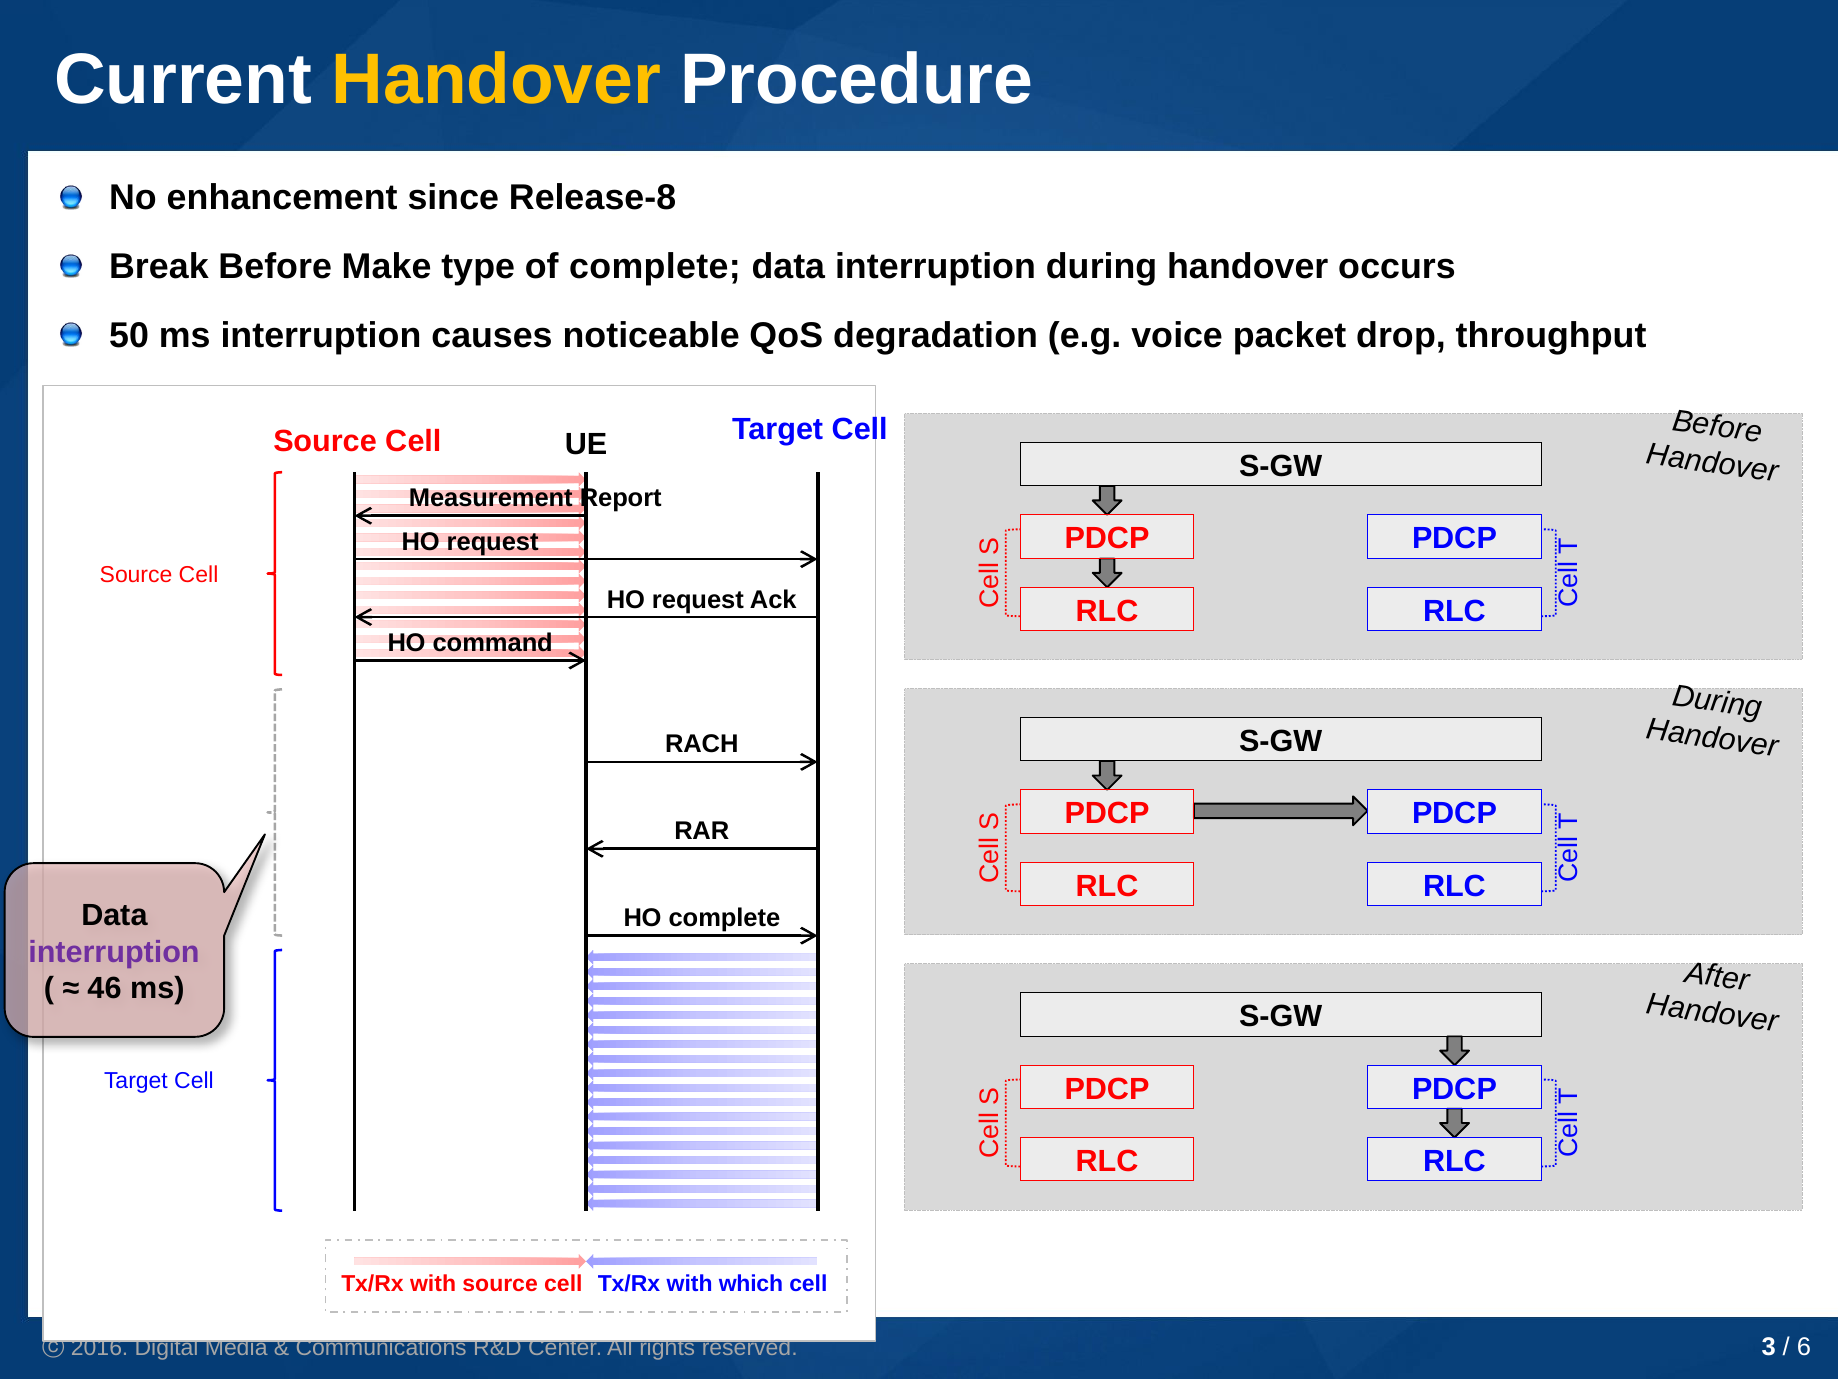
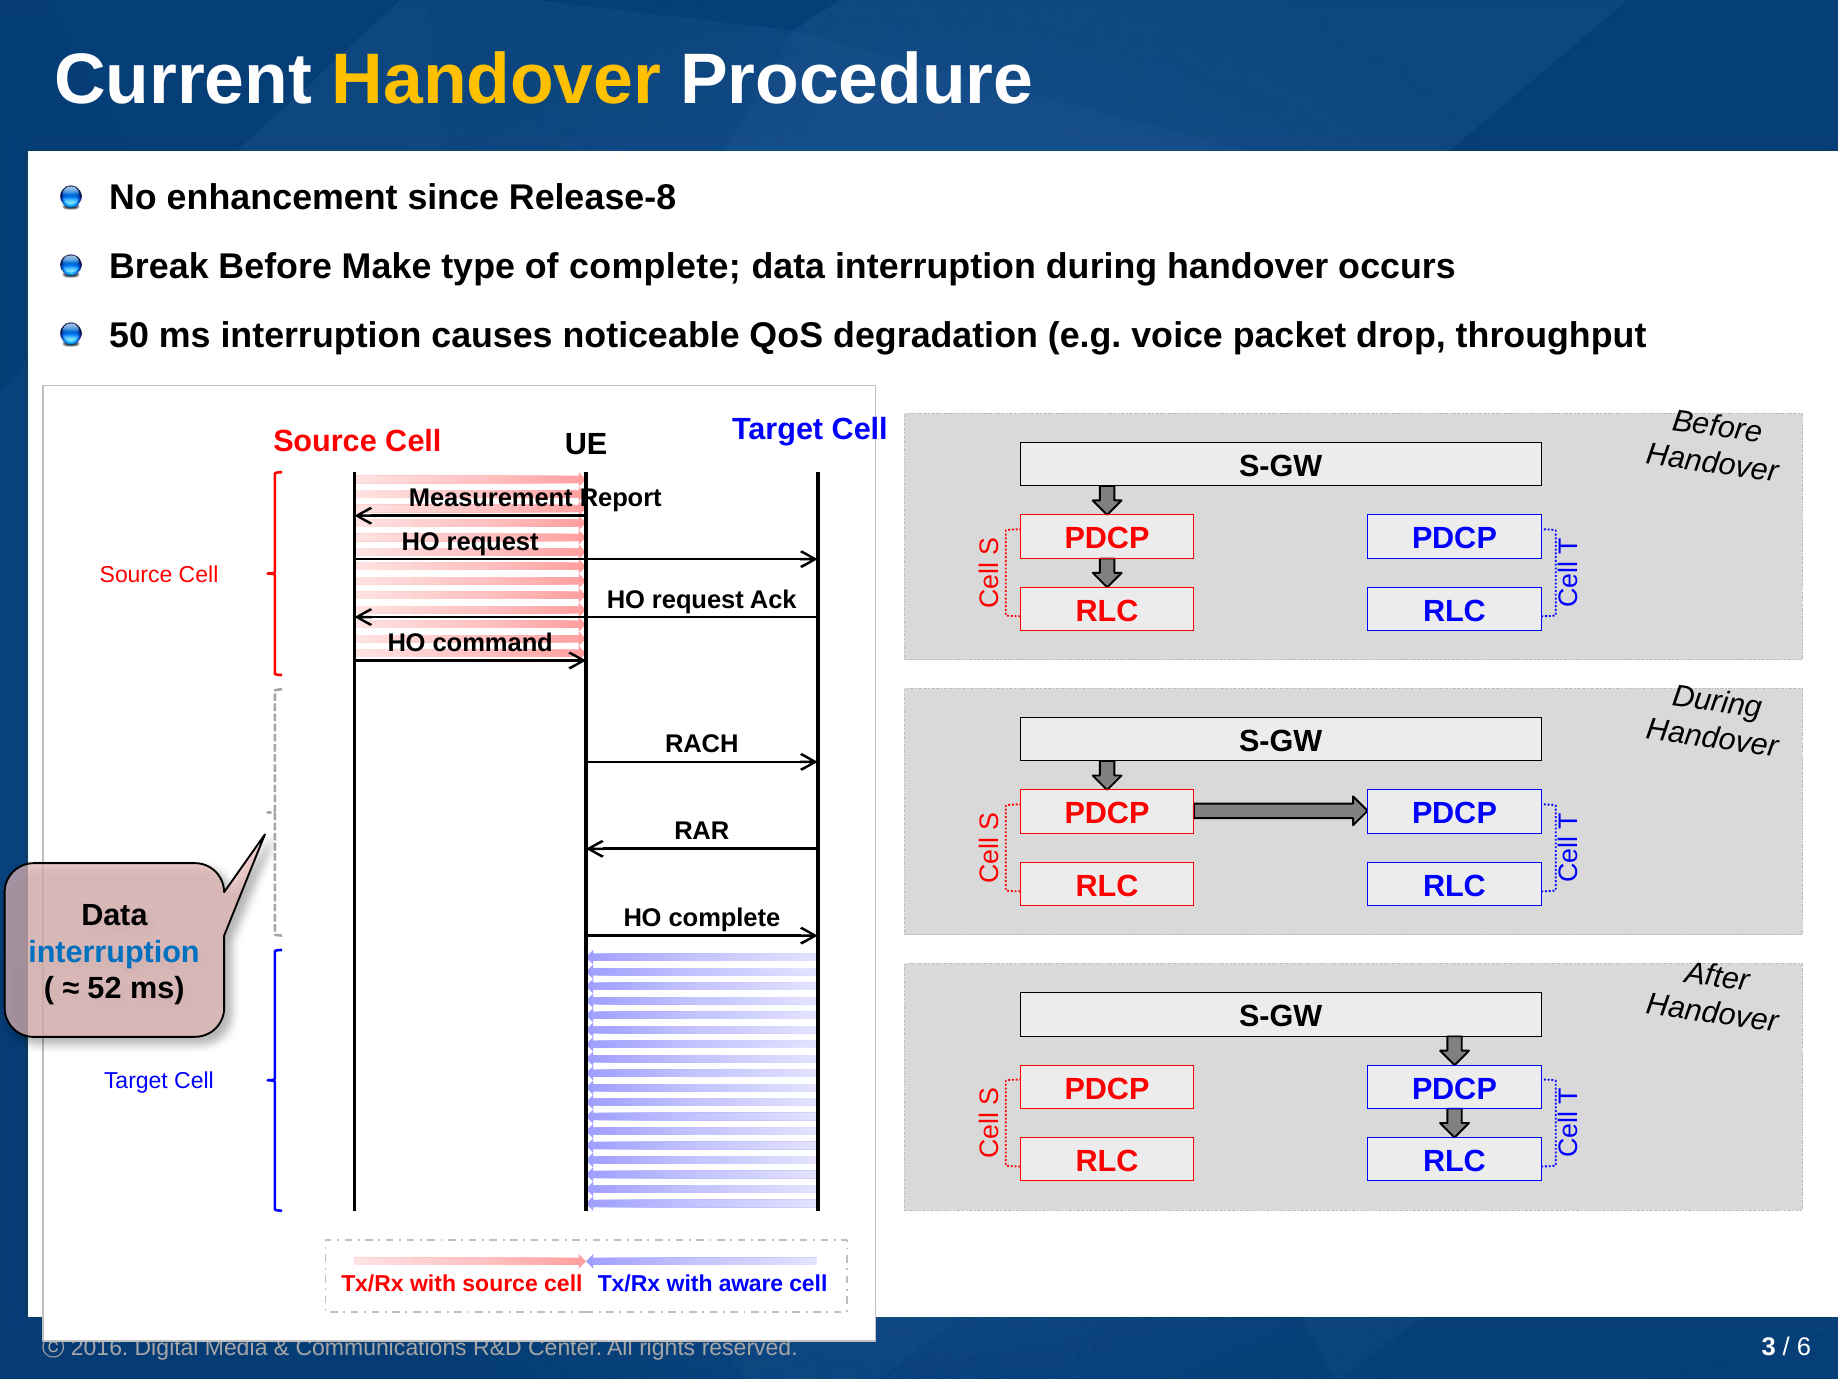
interruption at (114, 952) colour: purple -> blue
46: 46 -> 52
which: which -> aware
